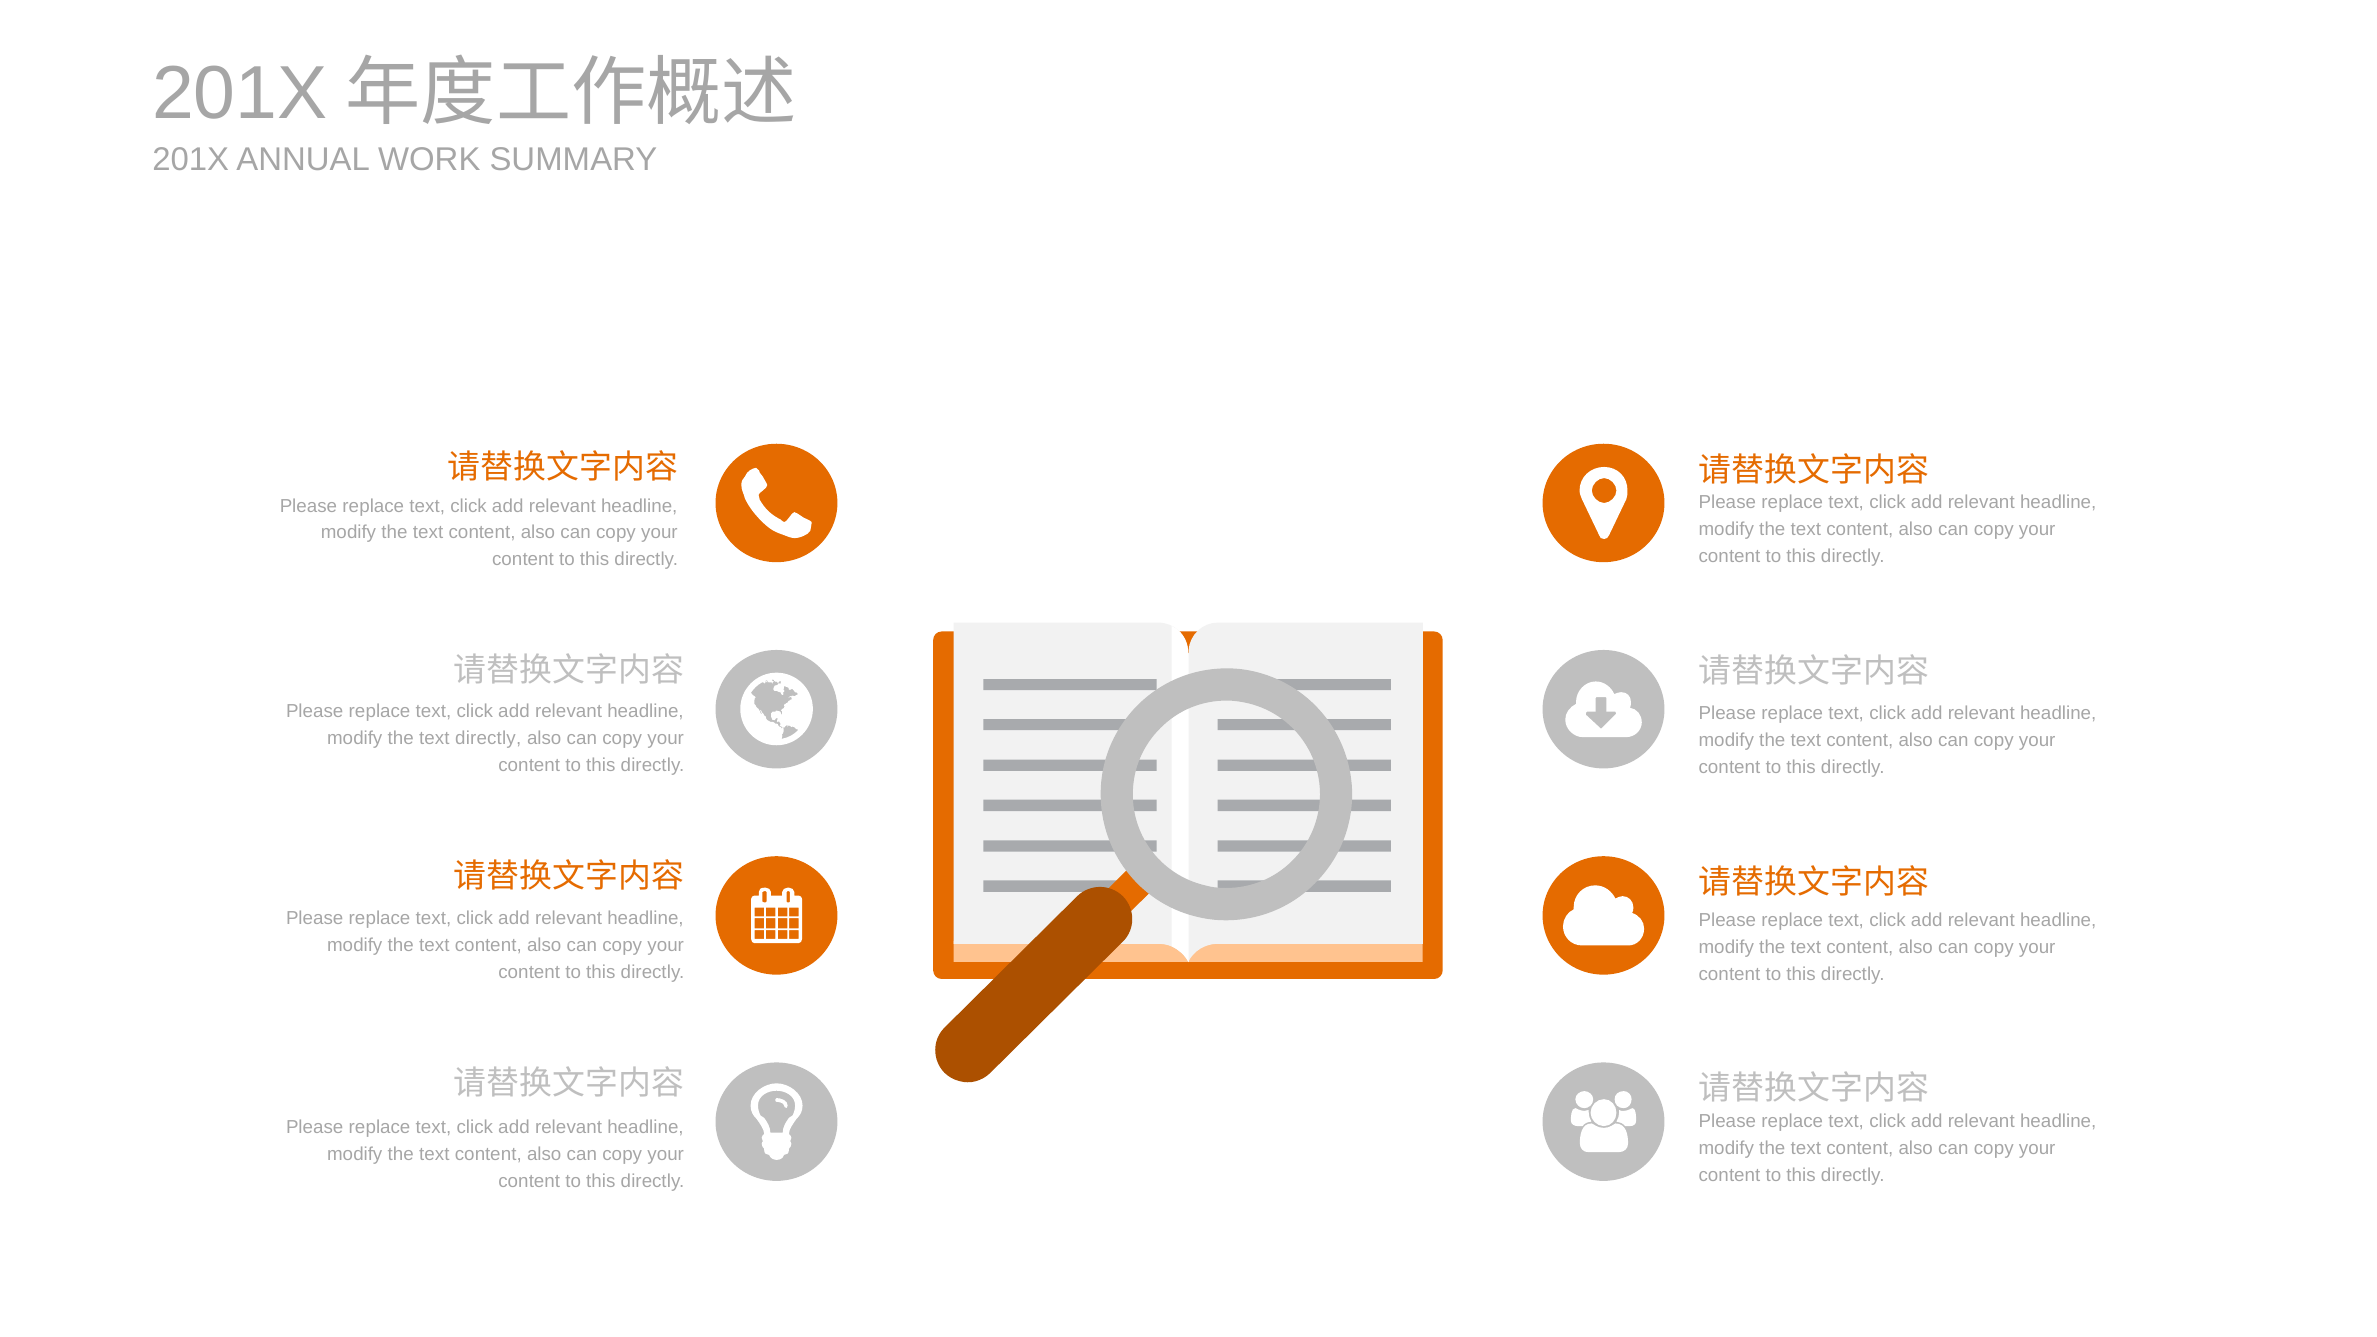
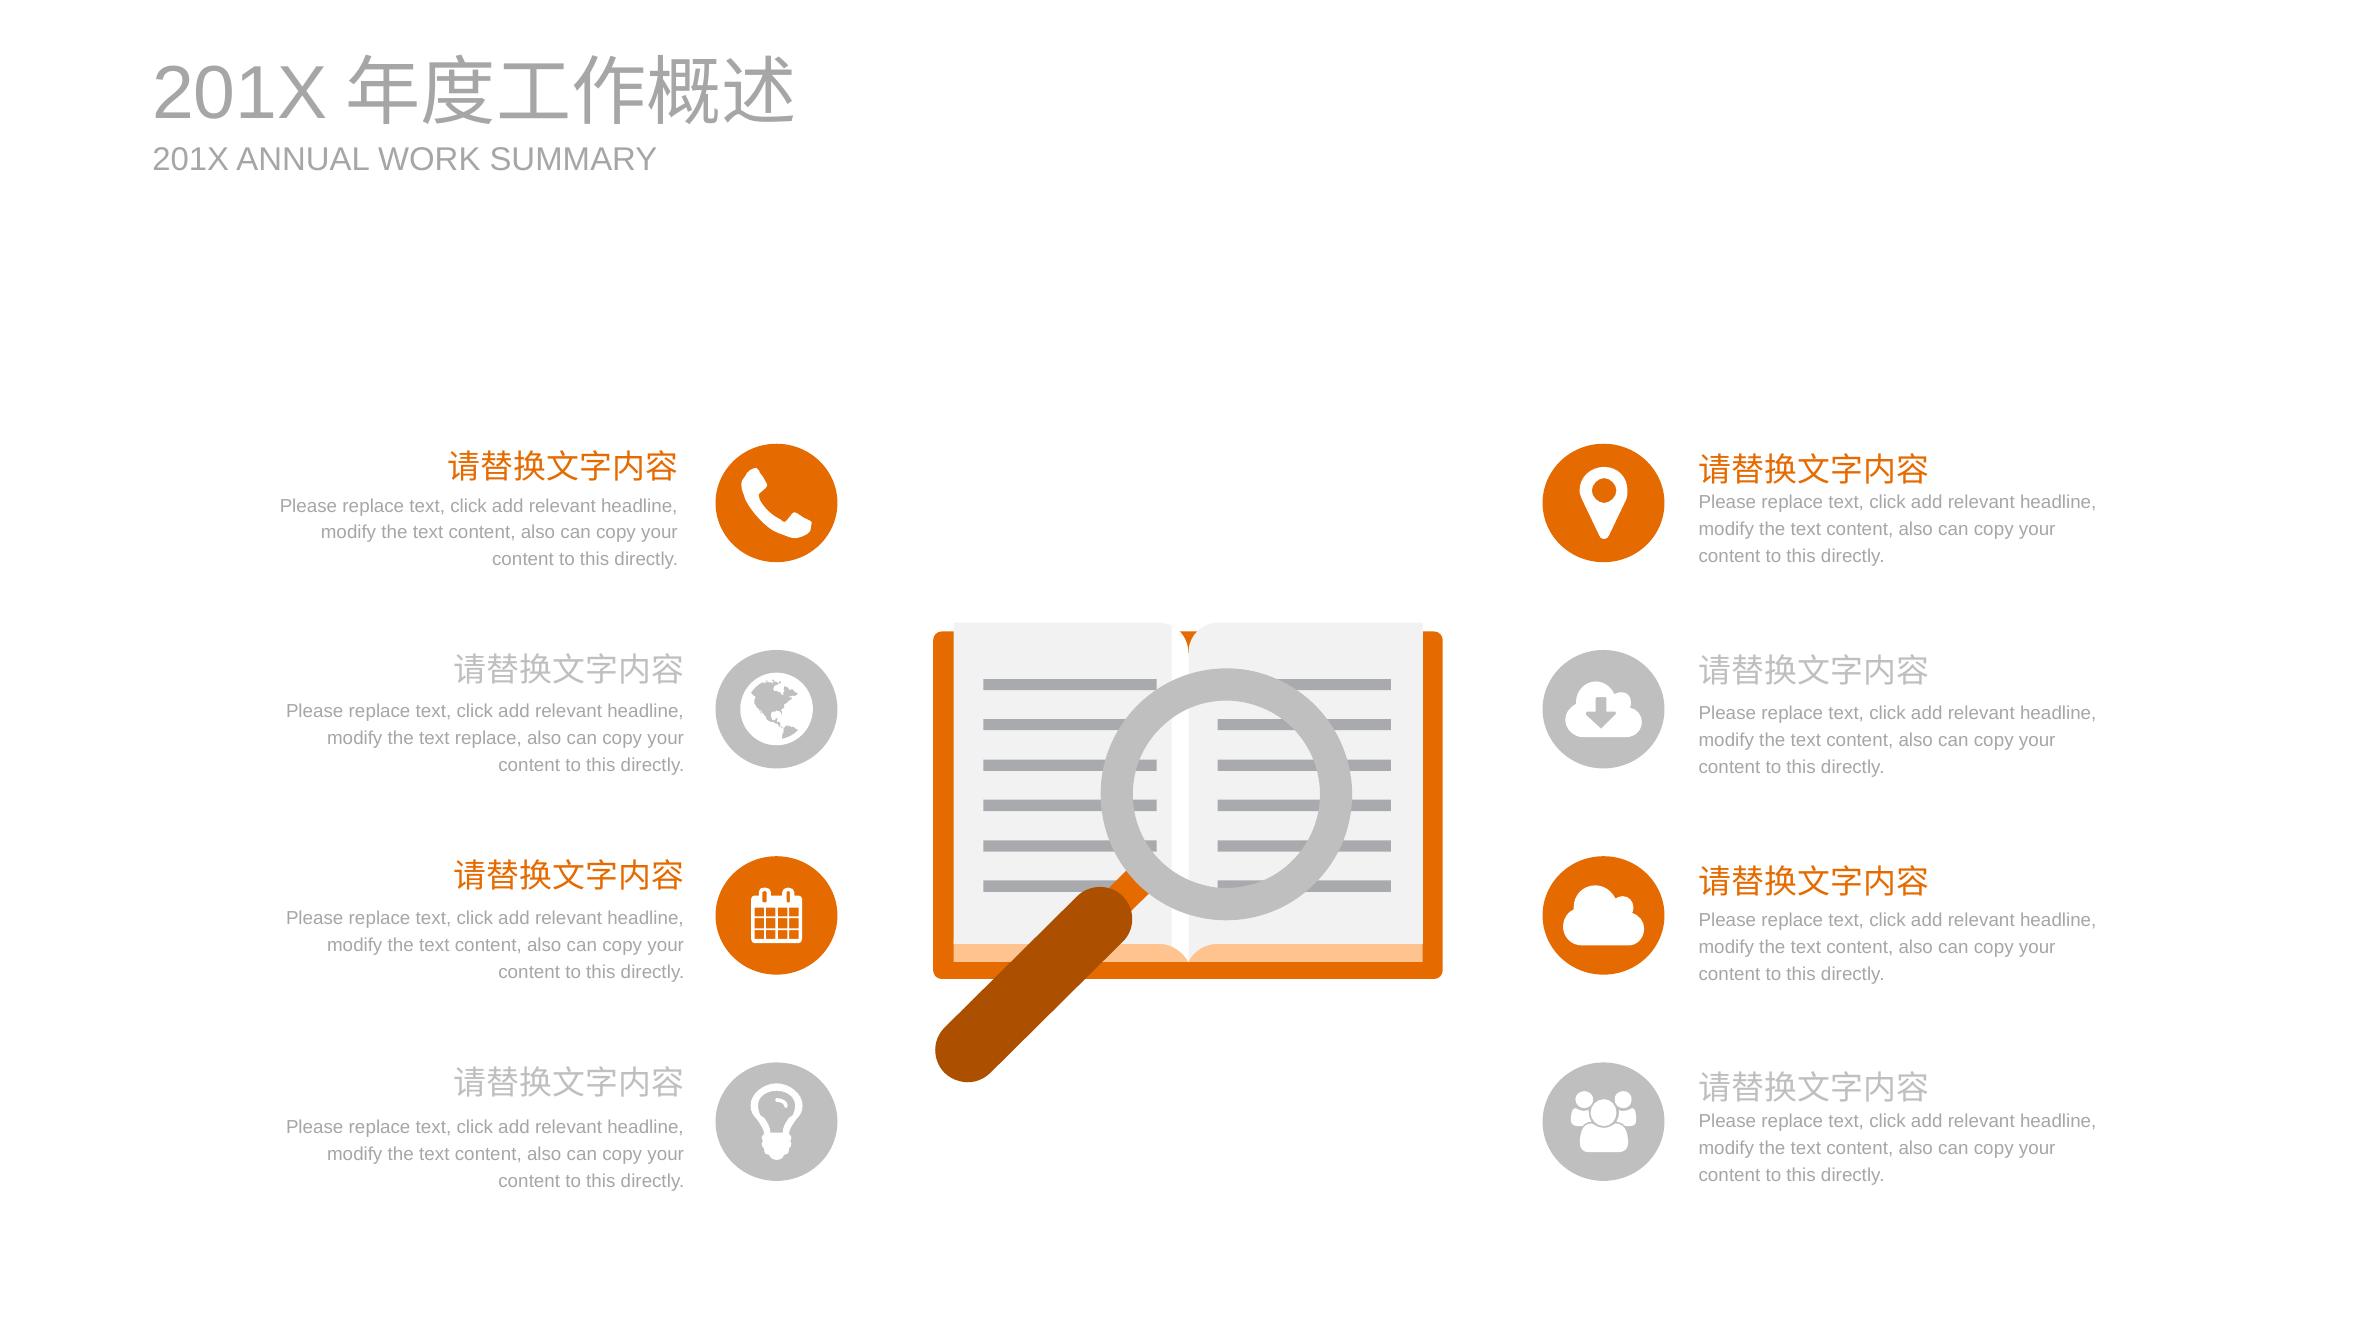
text directly: directly -> replace
